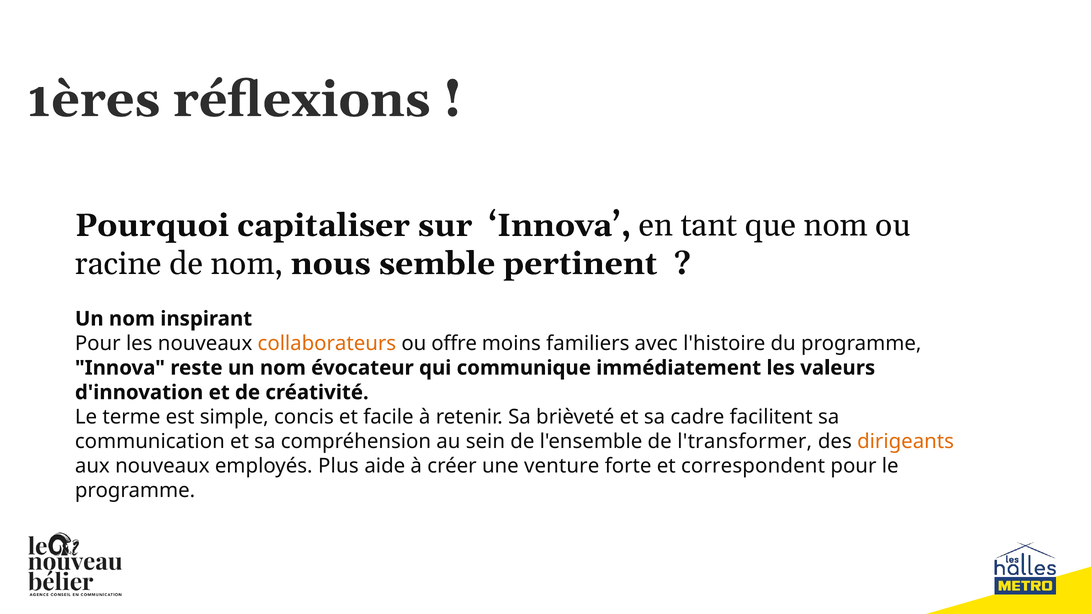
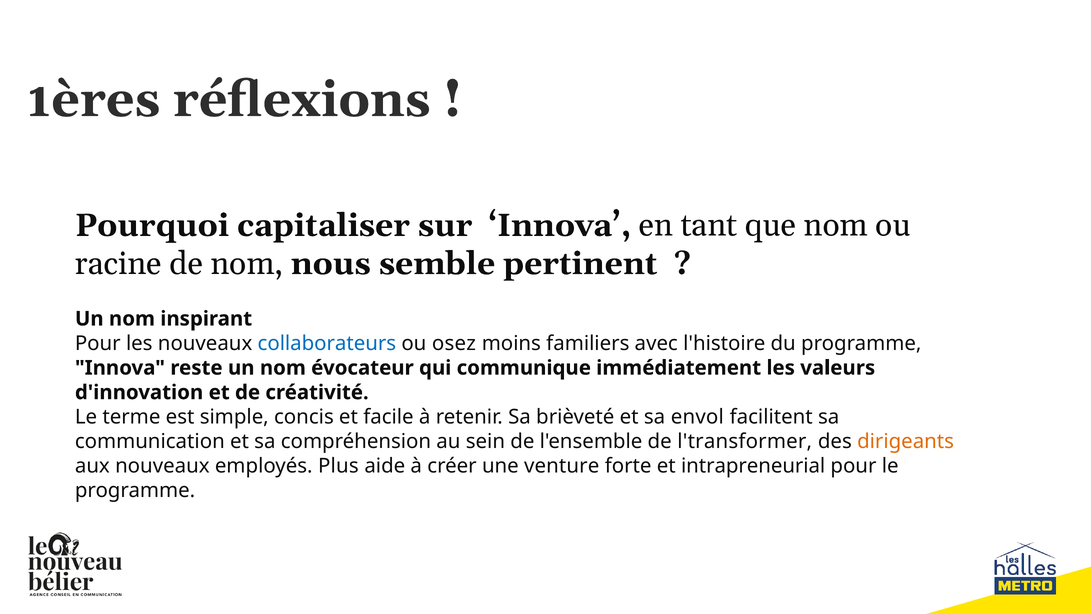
collaborateurs colour: orange -> blue
offre: offre -> osez
cadre: cadre -> envol
correspondent: correspondent -> intrapreneurial
